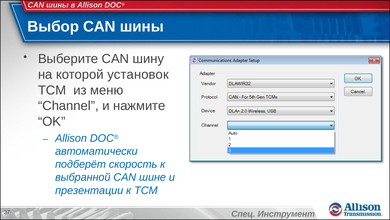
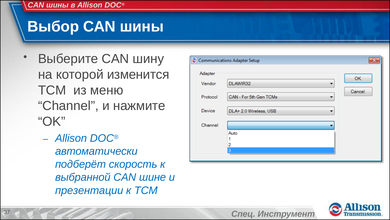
установок: установок -> изменится
